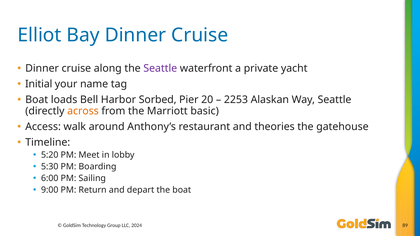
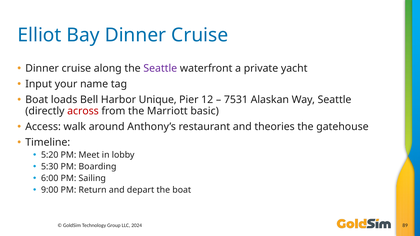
Initial: Initial -> Input
Sorbed: Sorbed -> Unique
20: 20 -> 12
2253: 2253 -> 7531
across colour: orange -> red
